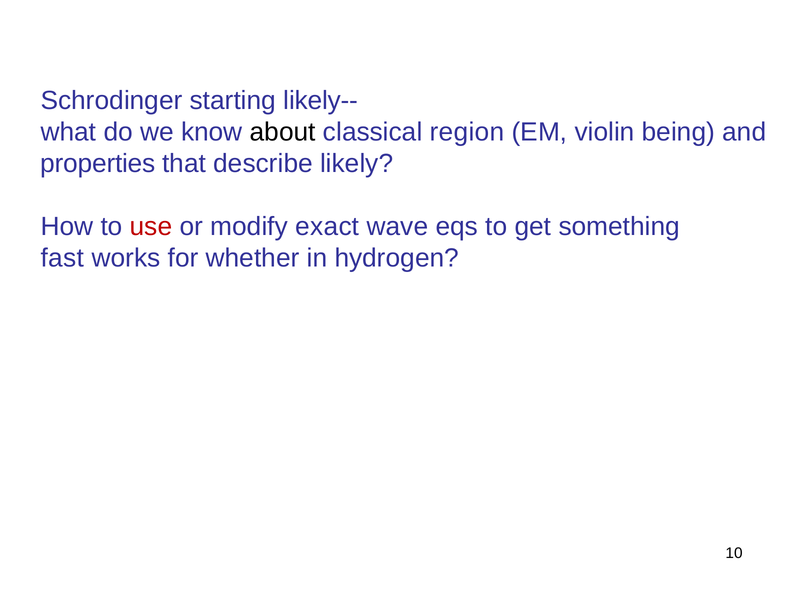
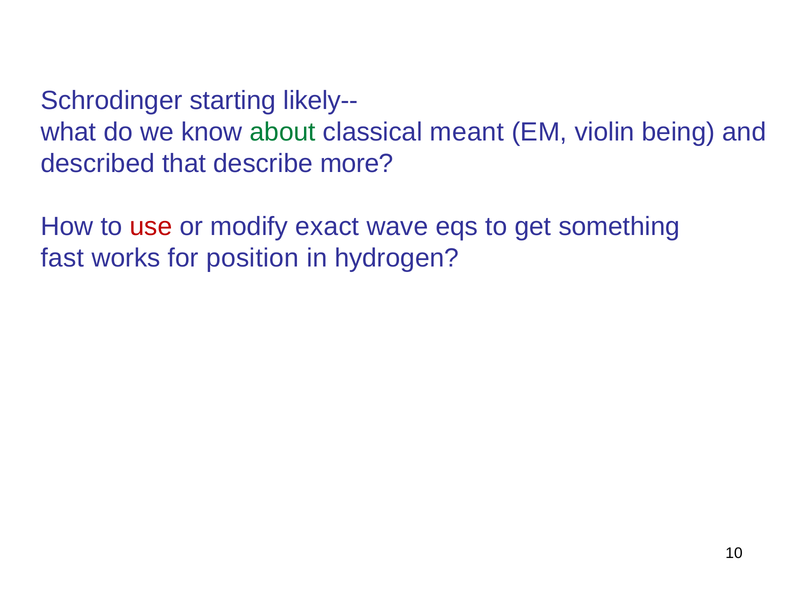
about colour: black -> green
region: region -> meant
properties: properties -> described
likely: likely -> more
whether: whether -> position
